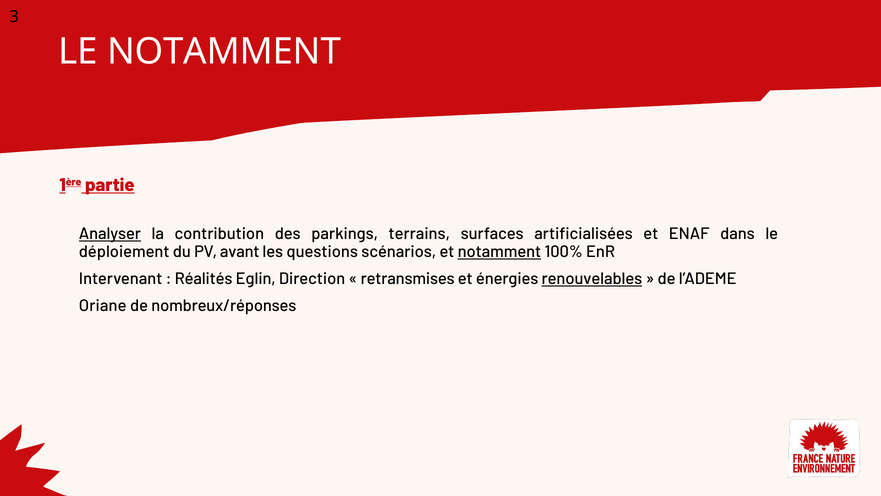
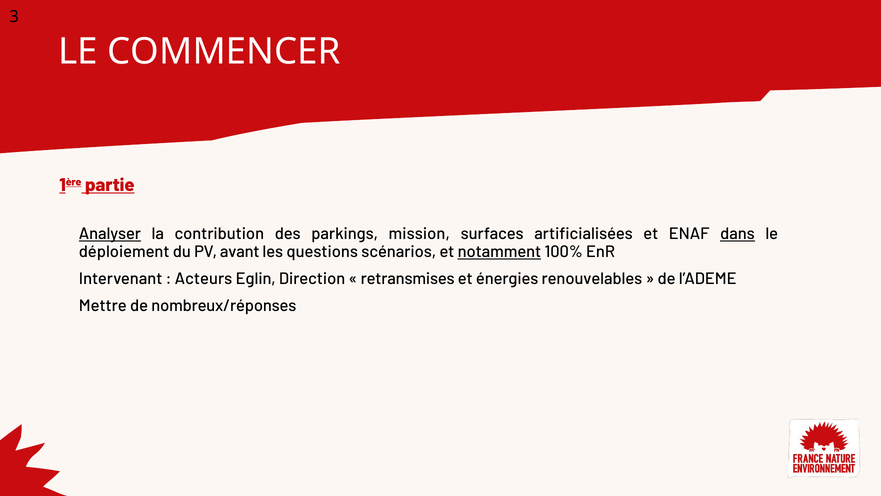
LE NOTAMMENT: NOTAMMENT -> COMMENCER
terrains: terrains -> mission
dans underline: none -> present
Réalités: Réalités -> Acteurs
renouvelables underline: present -> none
Oriane: Oriane -> Mettre
